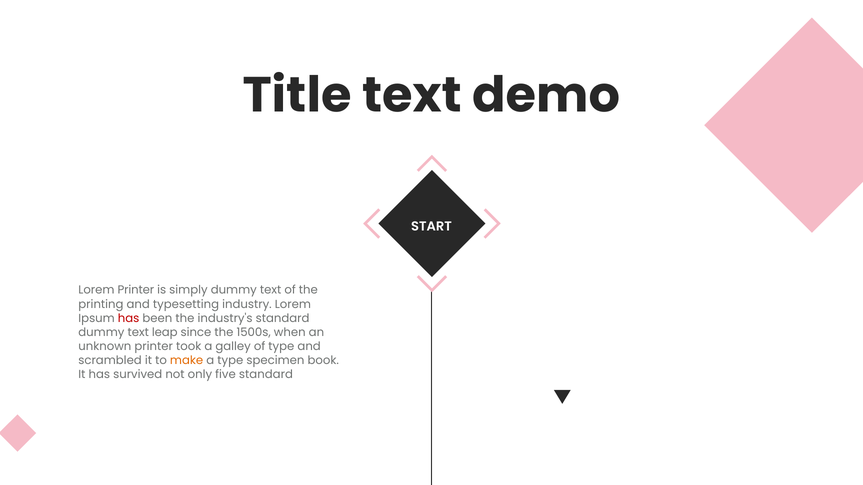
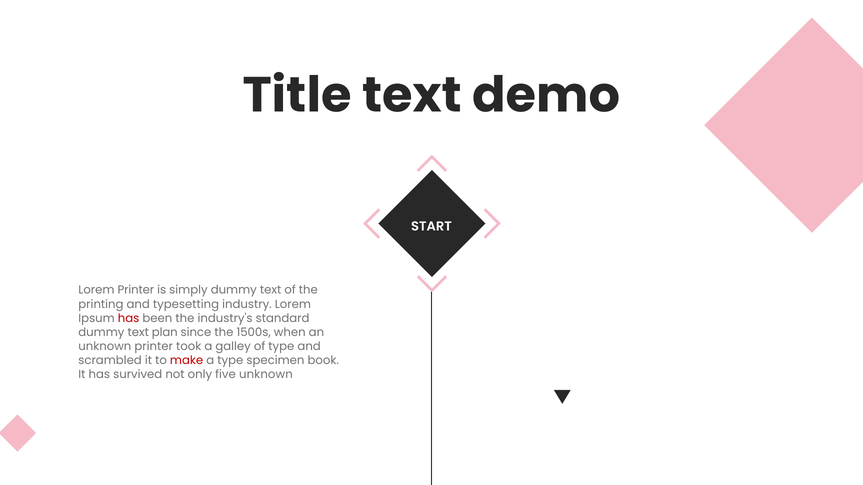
leap: leap -> plan
make colour: orange -> red
five standard: standard -> unknown
